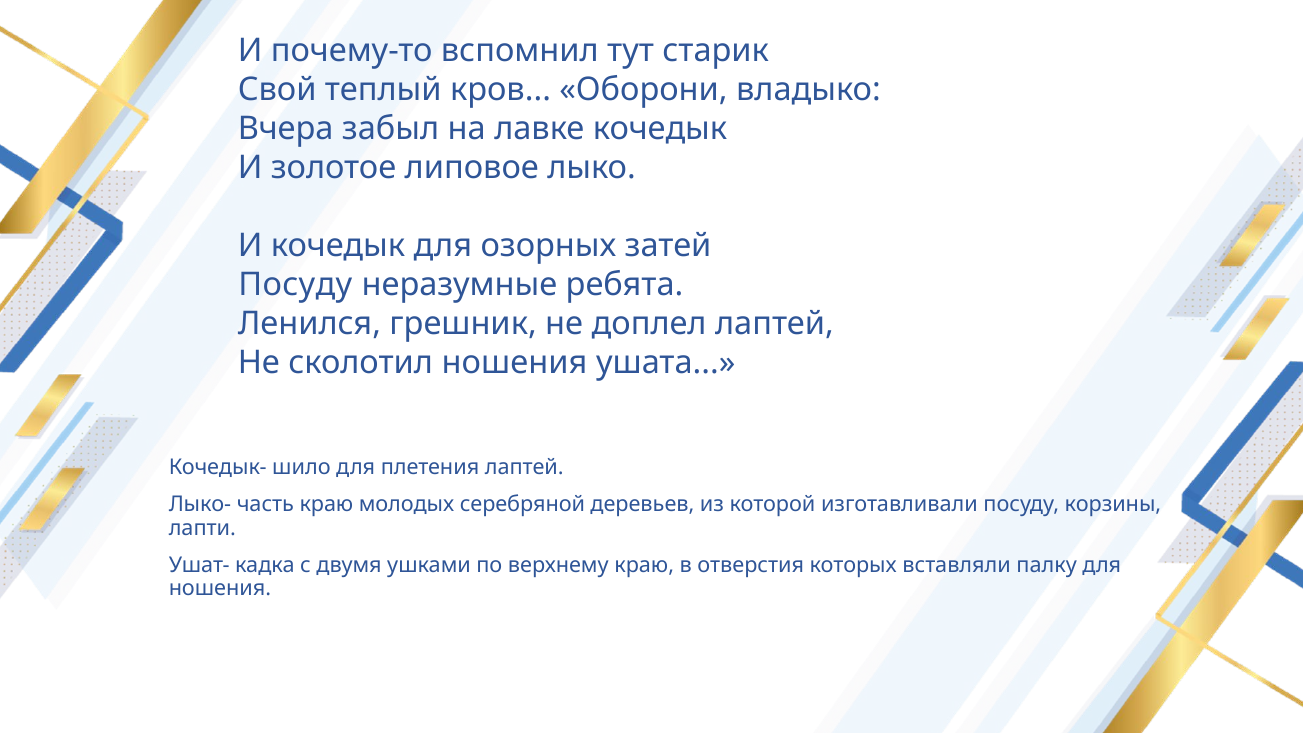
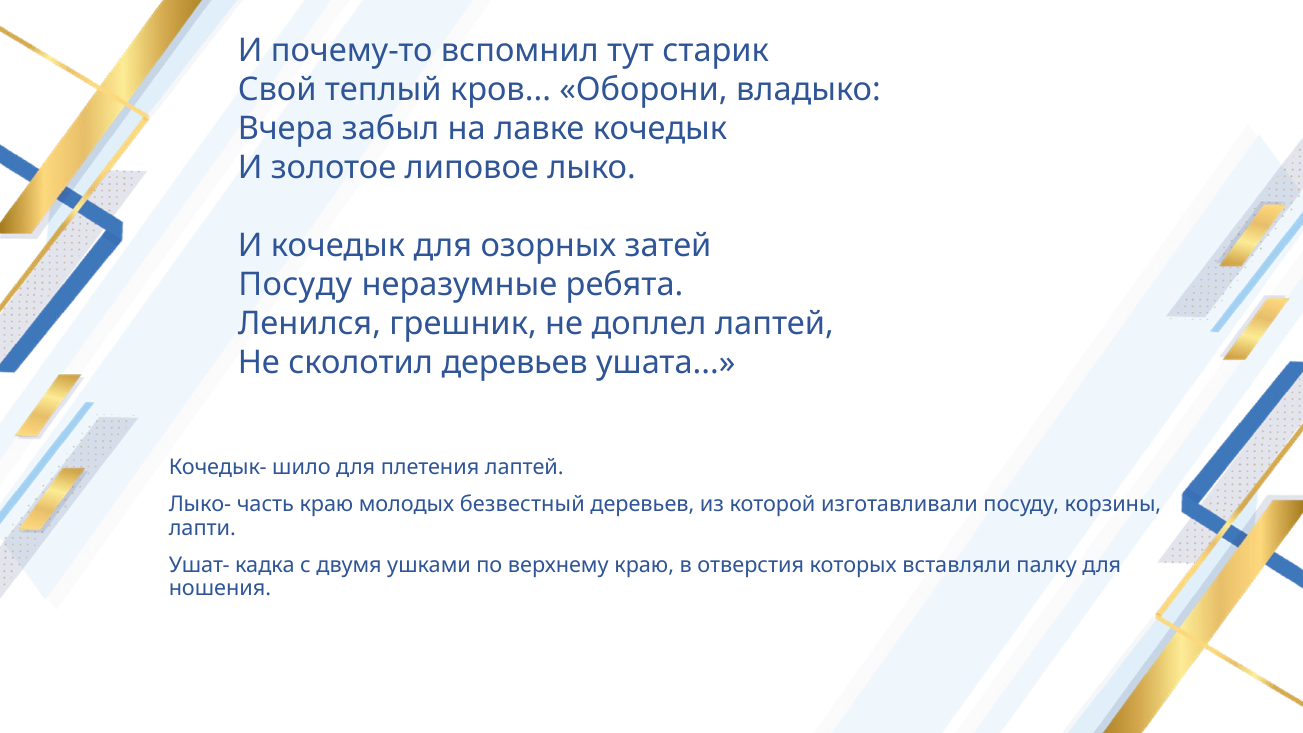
сколотил ношения: ношения -> деревьев
серебряной: серебряной -> безвестный
